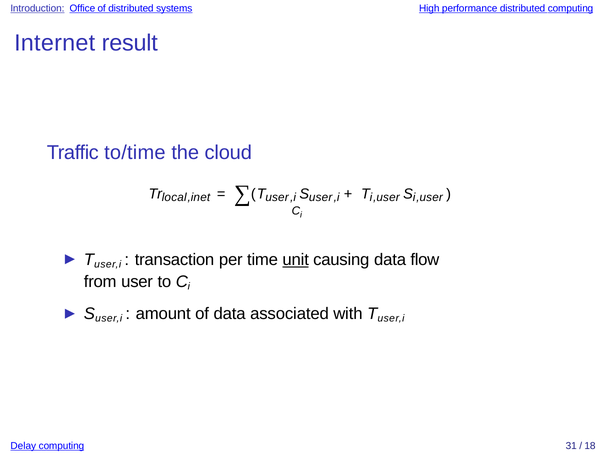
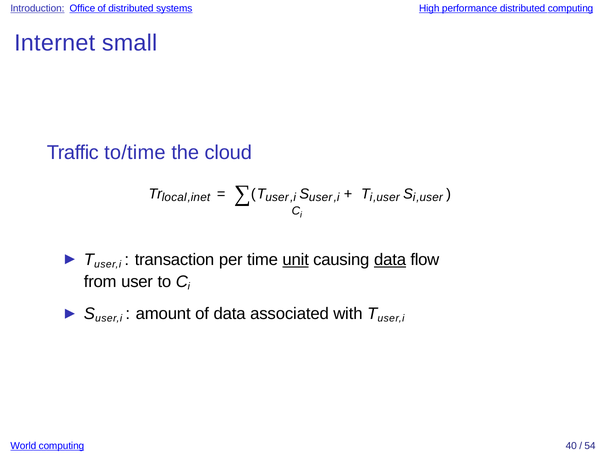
result: result -> small
data at (390, 260) underline: none -> present
Delay: Delay -> World
31: 31 -> 40
18: 18 -> 54
